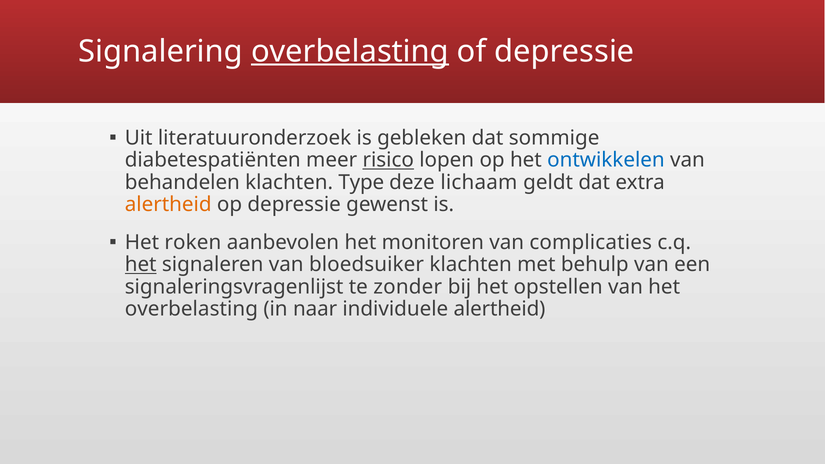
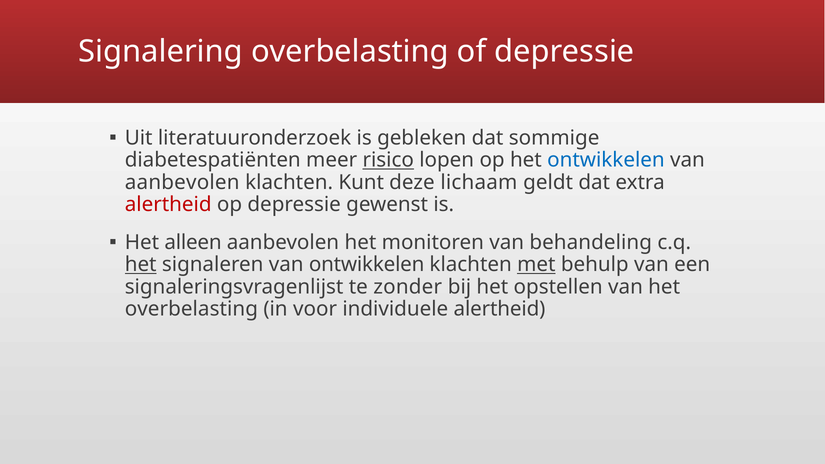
overbelasting at (350, 51) underline: present -> none
behandelen at (182, 182): behandelen -> aanbevolen
Type: Type -> Kunt
alertheid at (168, 205) colour: orange -> red
roken: roken -> alleen
complicaties: complicaties -> behandeling
van bloedsuiker: bloedsuiker -> ontwikkelen
met underline: none -> present
naar: naar -> voor
